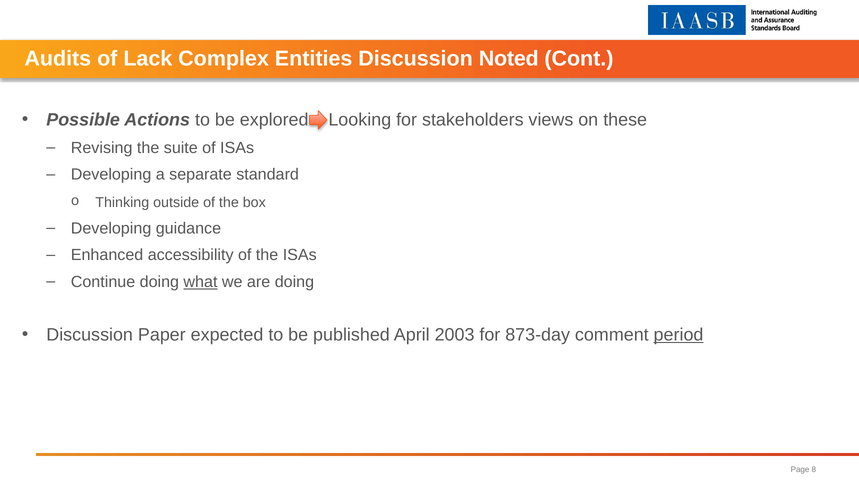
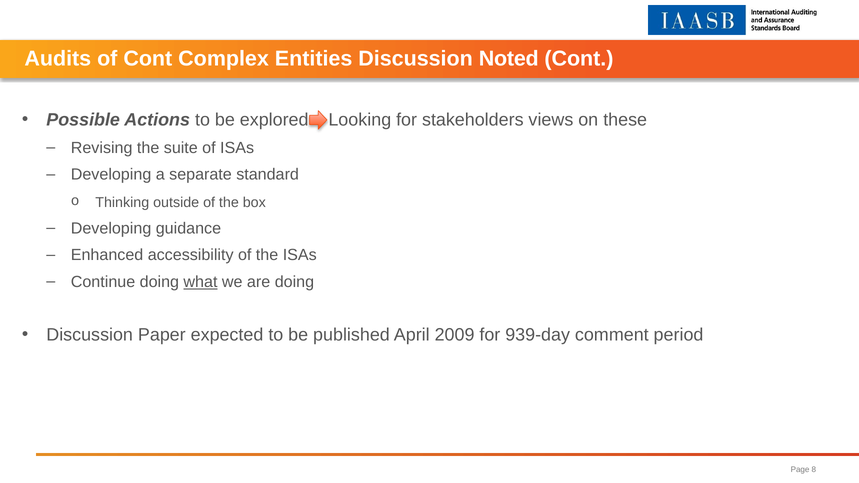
of Lack: Lack -> Cont
2003: 2003 -> 2009
873-day: 873-day -> 939-day
period underline: present -> none
